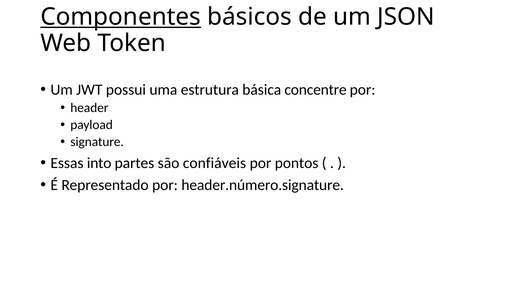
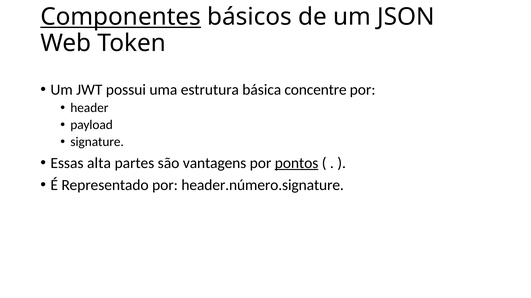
into: into -> alta
confiáveis: confiáveis -> vantagens
pontos underline: none -> present
